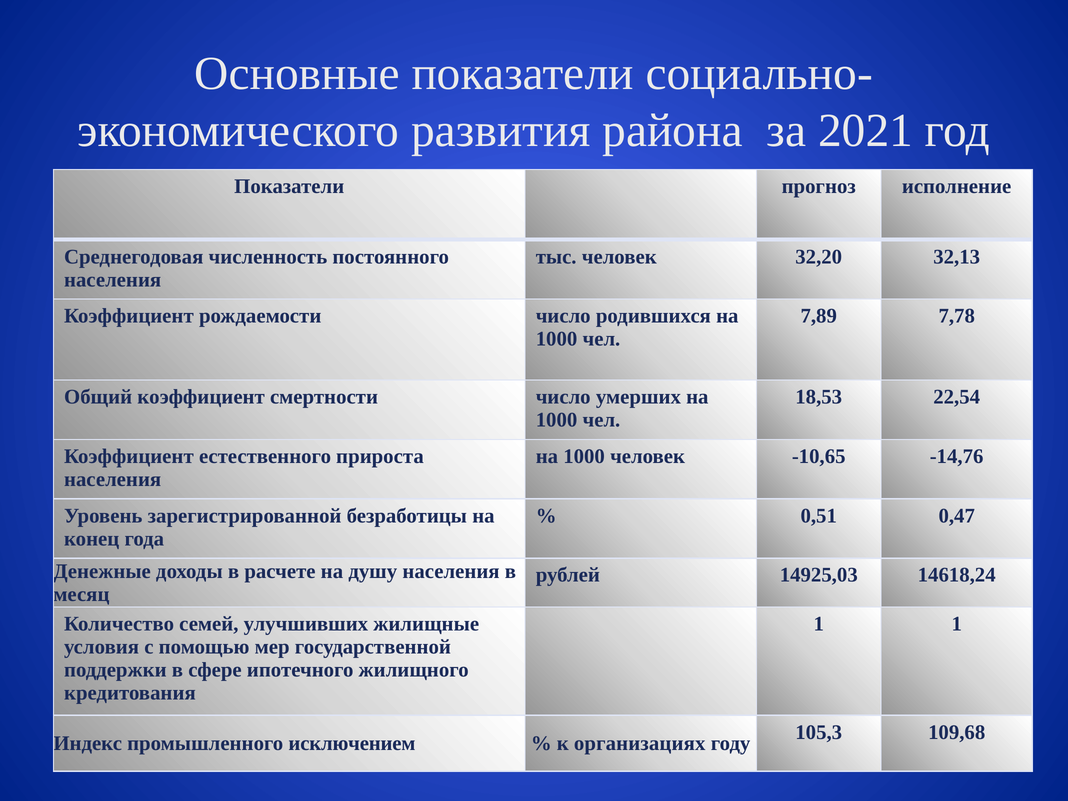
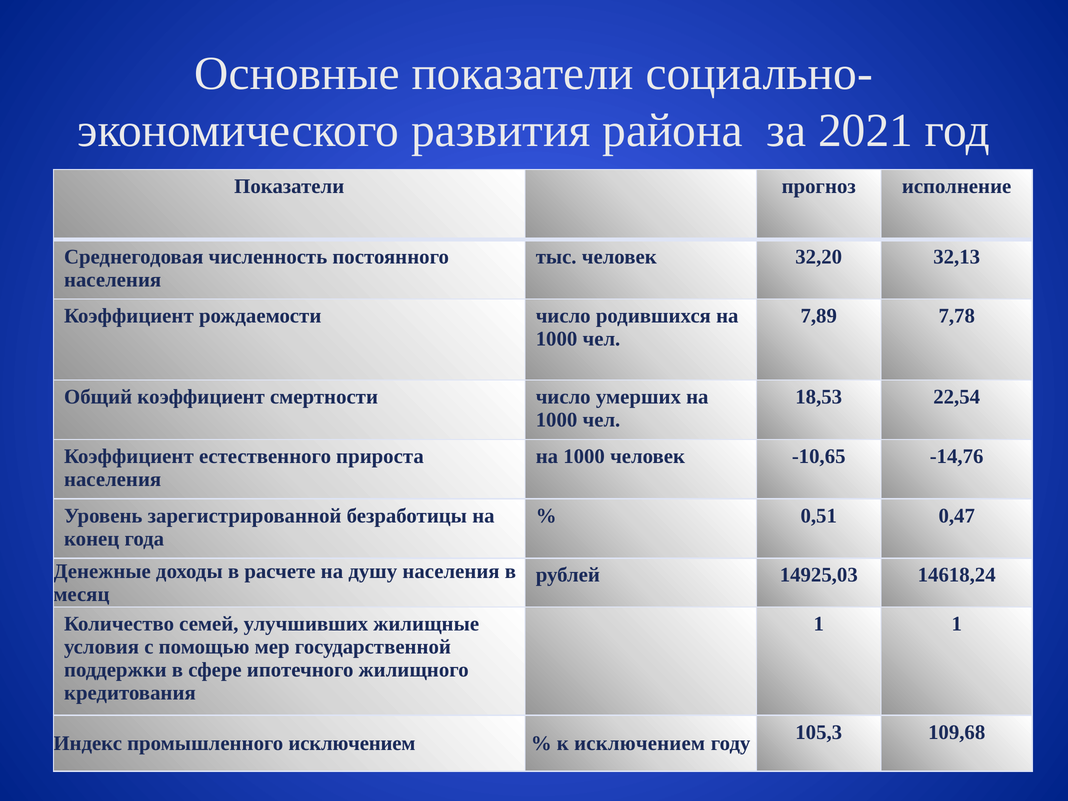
к организациях: организациях -> исключением
